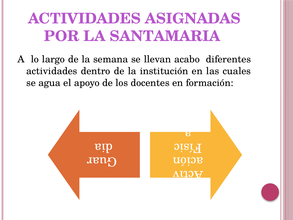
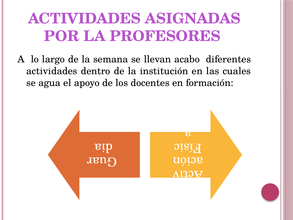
SANTAMARIA: SANTAMARIA -> PROFESORES
